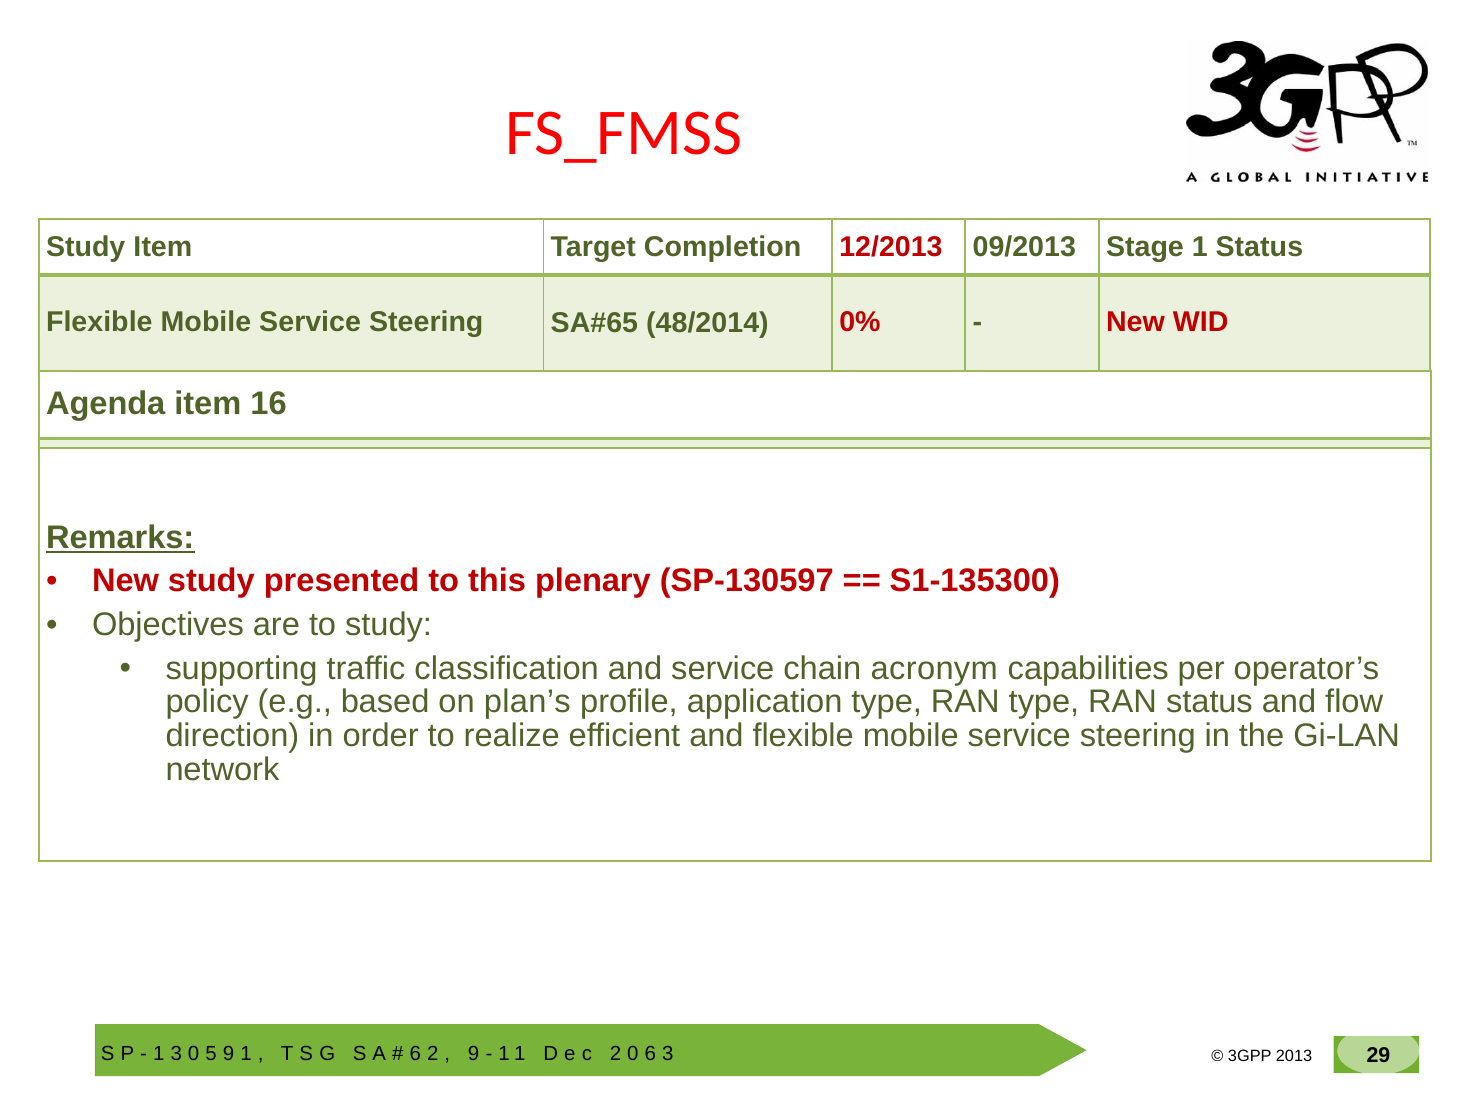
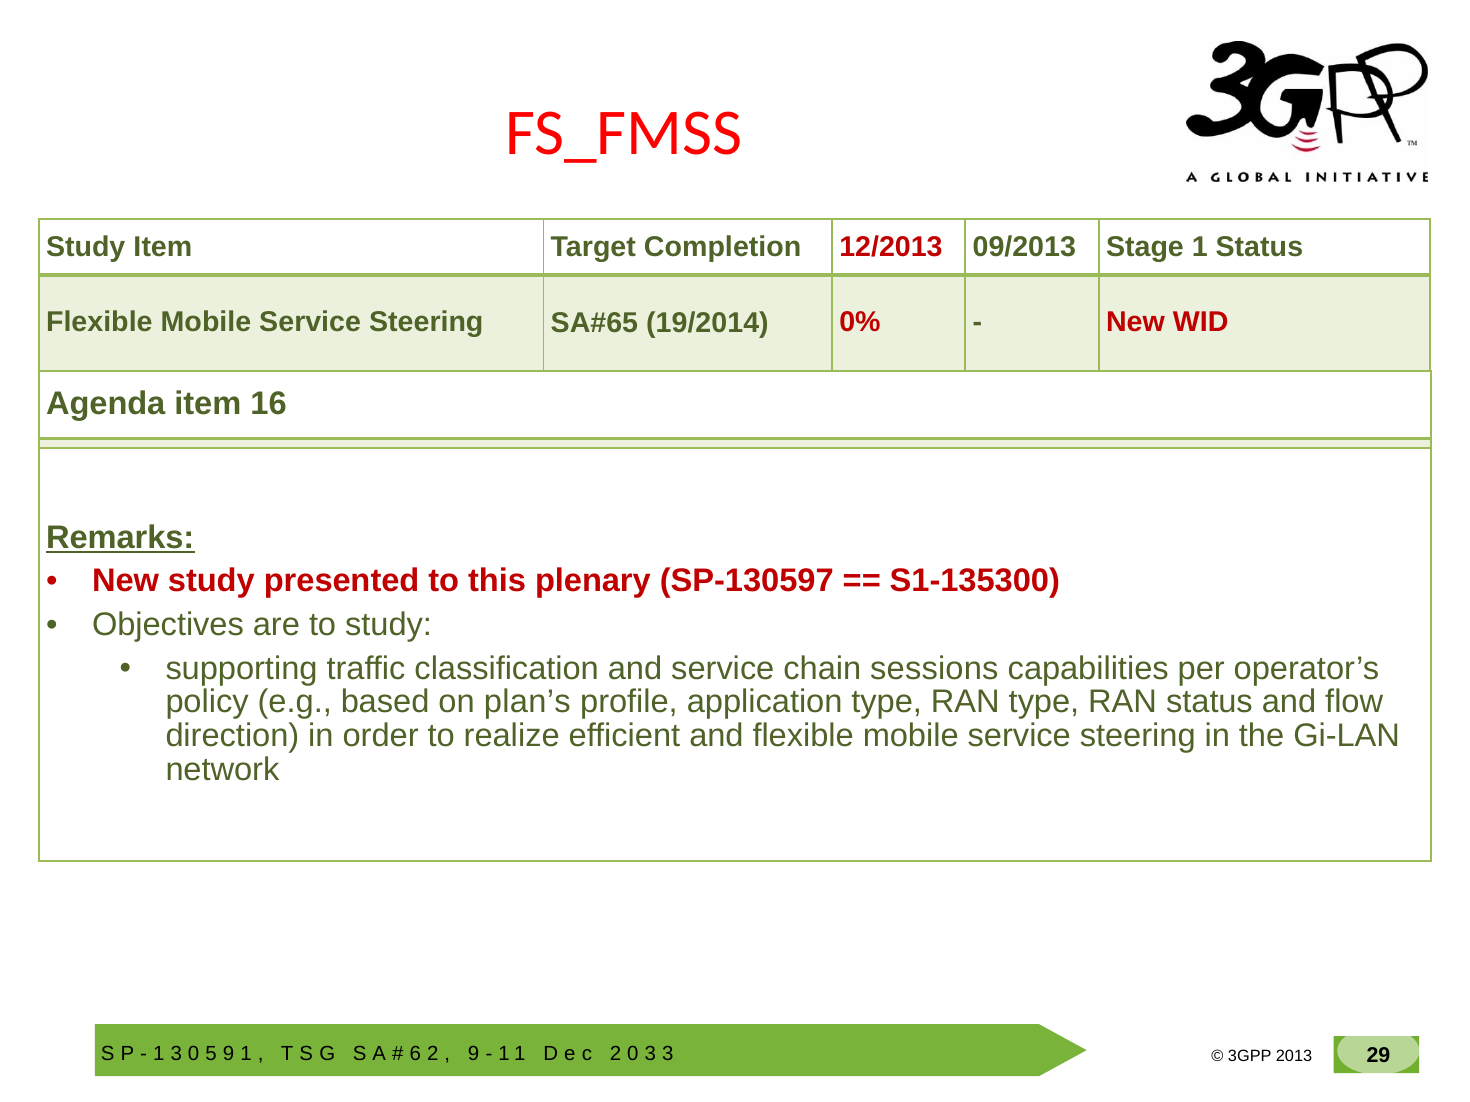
48/2014: 48/2014 -> 19/2014
acronym: acronym -> sessions
6 at (650, 1054): 6 -> 3
